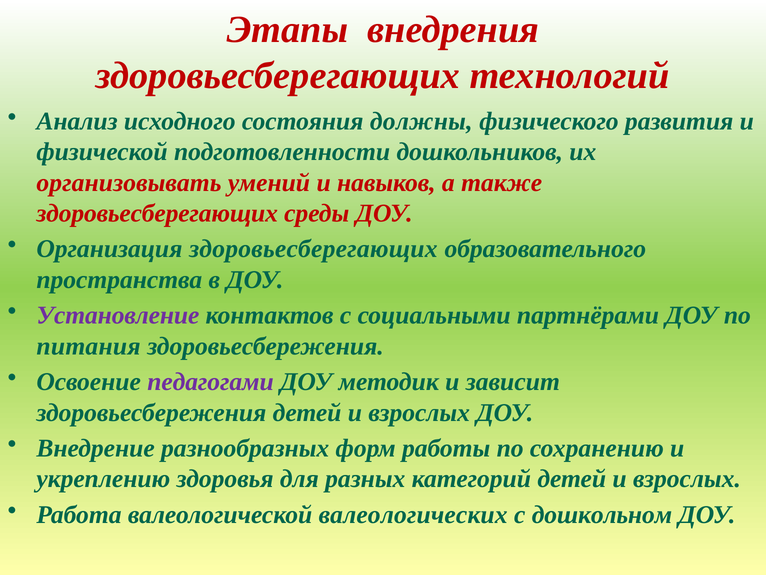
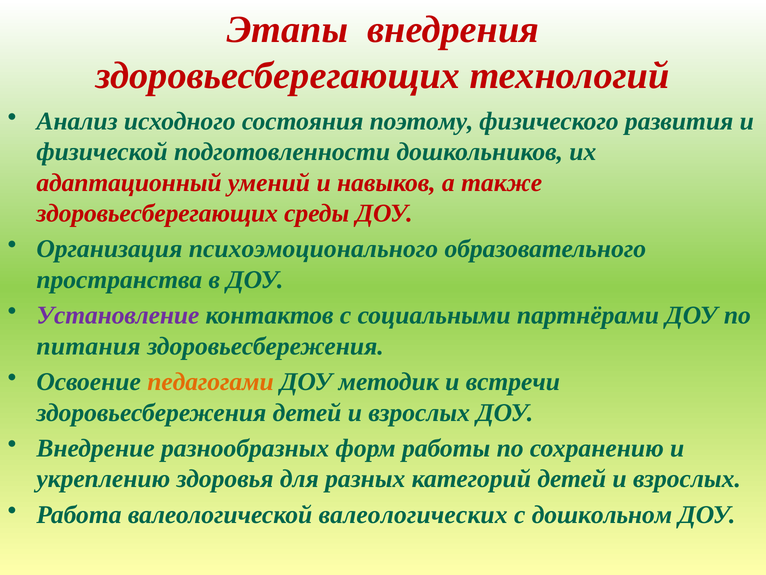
должны: должны -> поэтому
организовывать: организовывать -> адаптационный
Организация здоровьесберегающих: здоровьесберегающих -> психоэмоционального
педагогами colour: purple -> orange
зависит: зависит -> встречи
